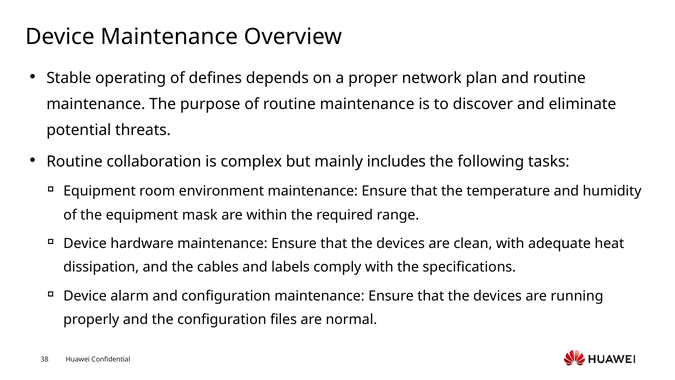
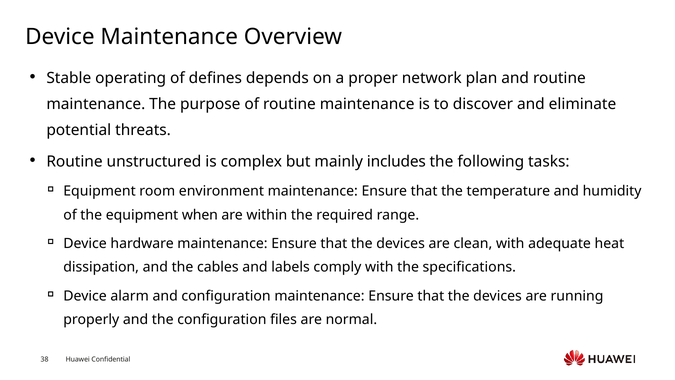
collaboration: collaboration -> unstructured
mask: mask -> when
